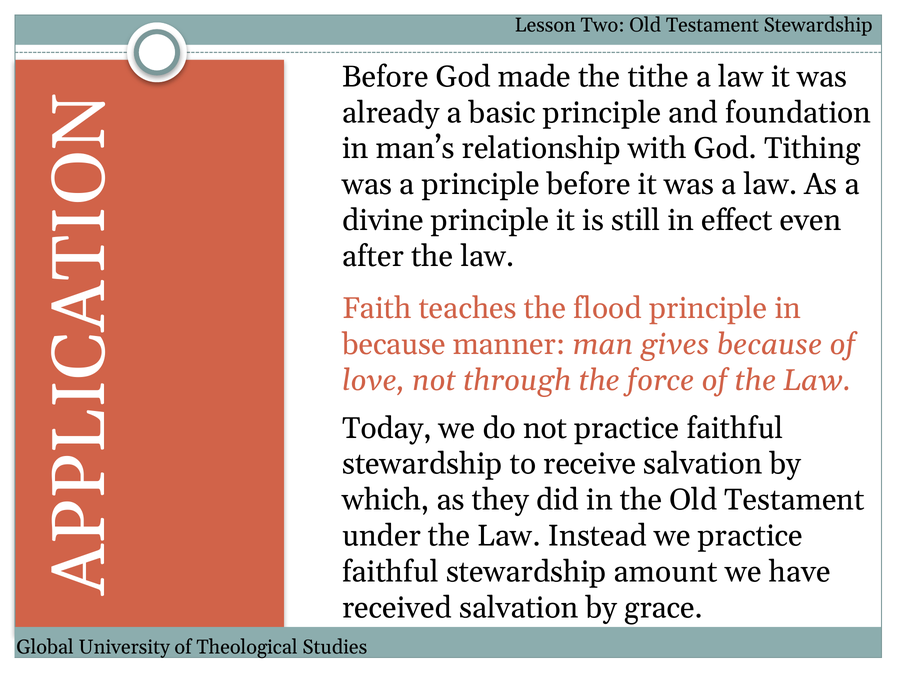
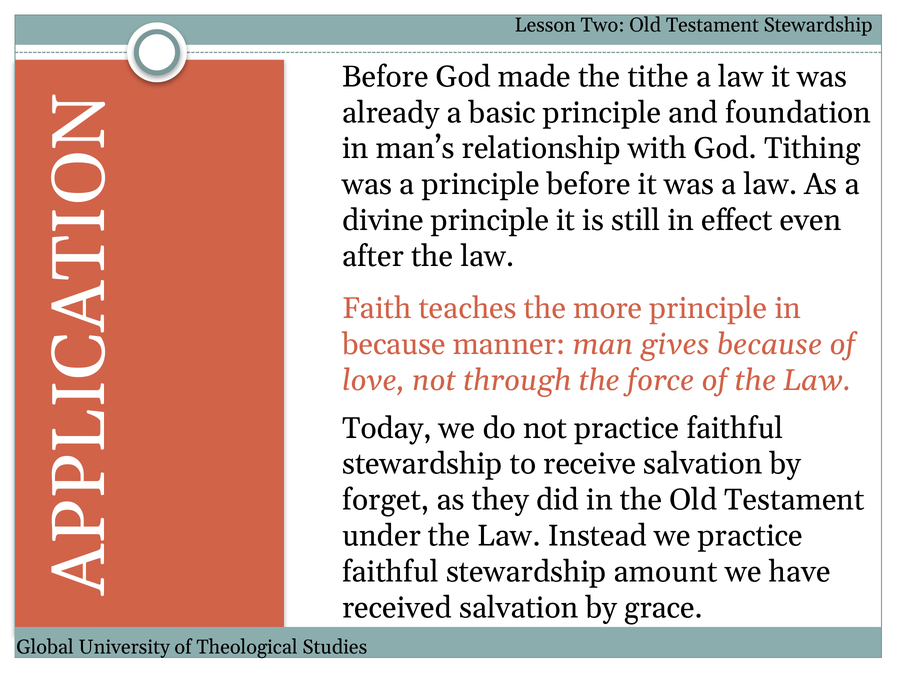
flood: flood -> more
which: which -> forget
